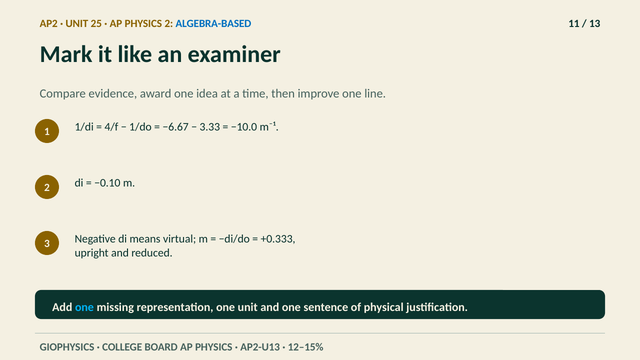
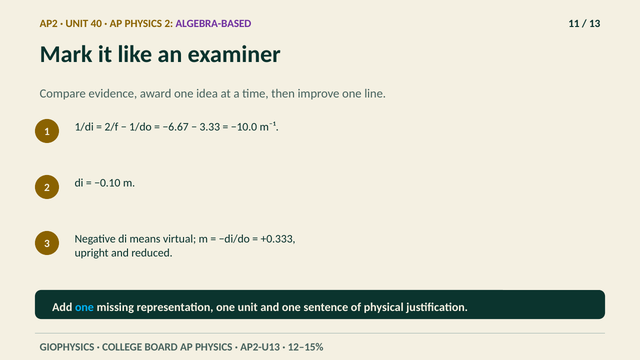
25: 25 -> 40
ALGEBRA-BASED colour: blue -> purple
4/f: 4/f -> 2/f
